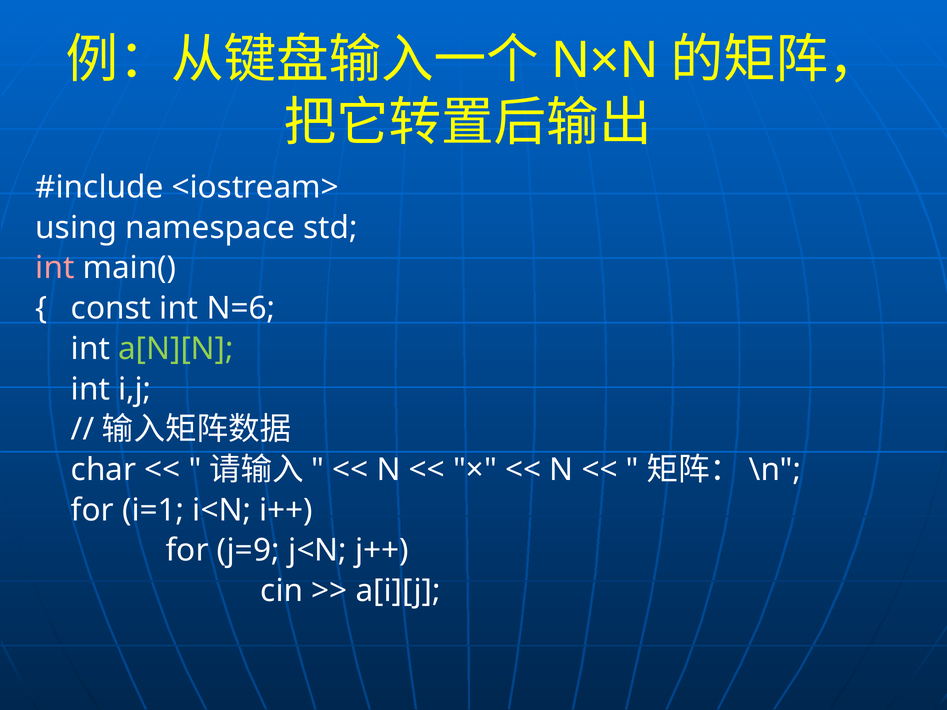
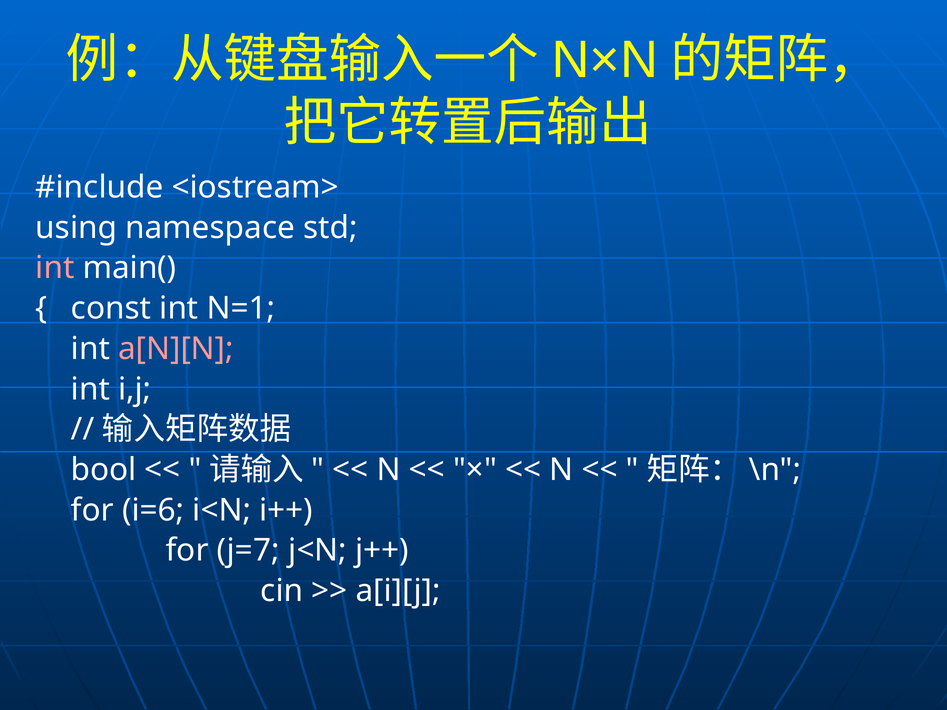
N=6: N=6 -> N=1
a[N][N colour: light green -> pink
char: char -> bool
i=1: i=1 -> i=6
j=9: j=9 -> j=7
